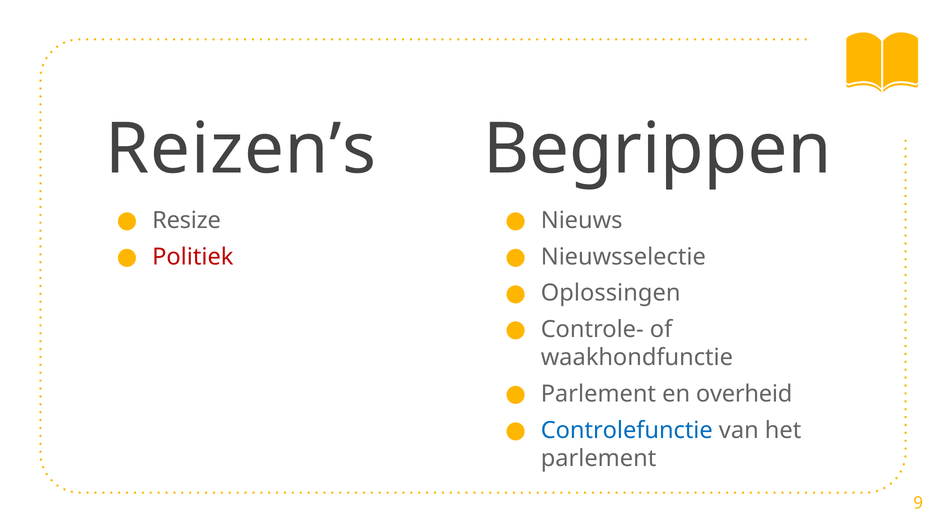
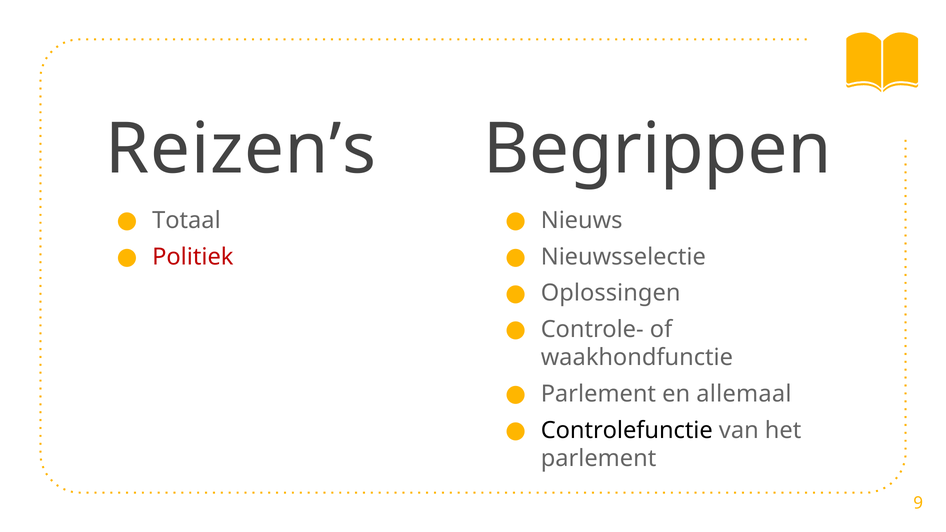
Resize: Resize -> Totaal
overheid: overheid -> allemaal
Controlefunctie colour: blue -> black
